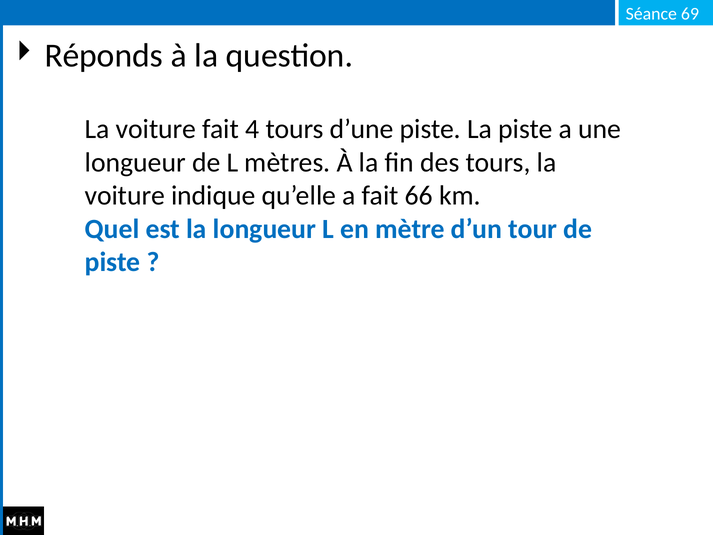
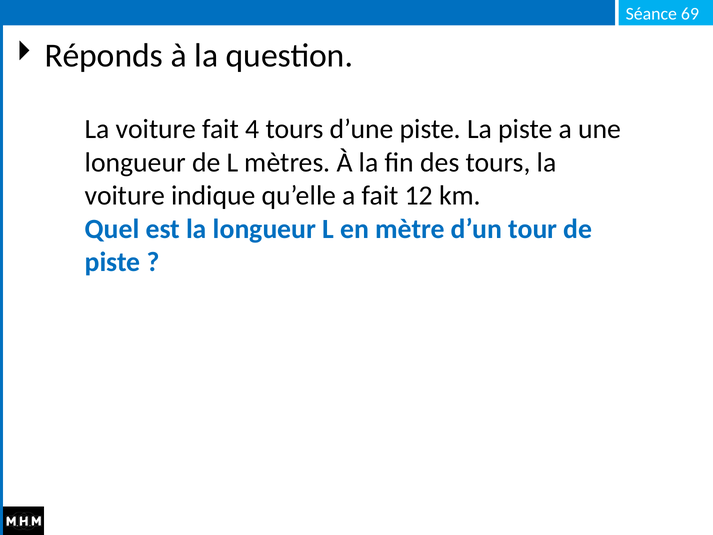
66: 66 -> 12
